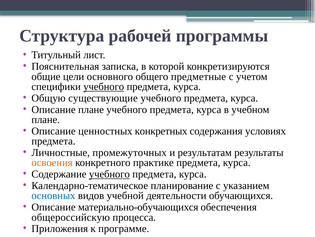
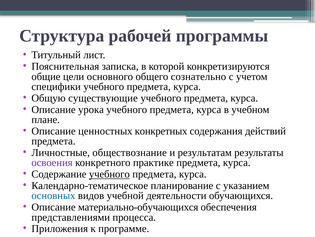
предметные: предметные -> сознательно
учебного at (104, 86) underline: present -> none
Описание плане: плане -> урока
условиях: условиях -> действий
промежуточных: промежуточных -> обществознание
освоения colour: orange -> purple
общероссийскую: общероссийскую -> представлениями
